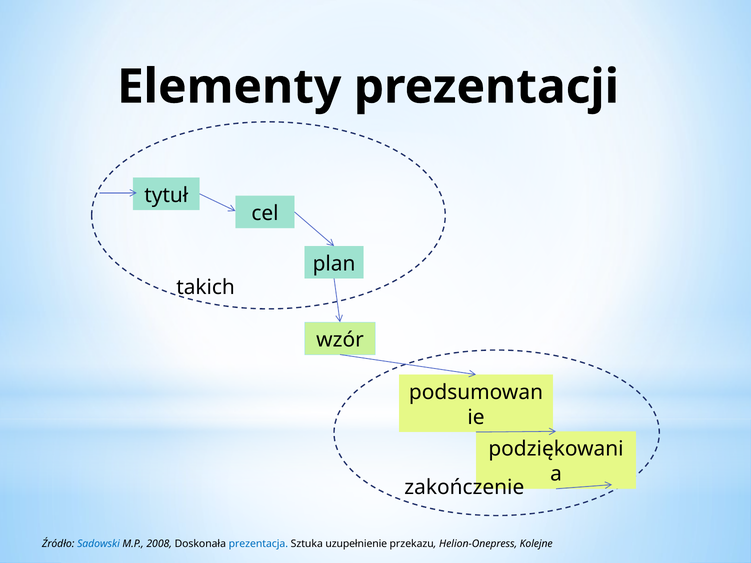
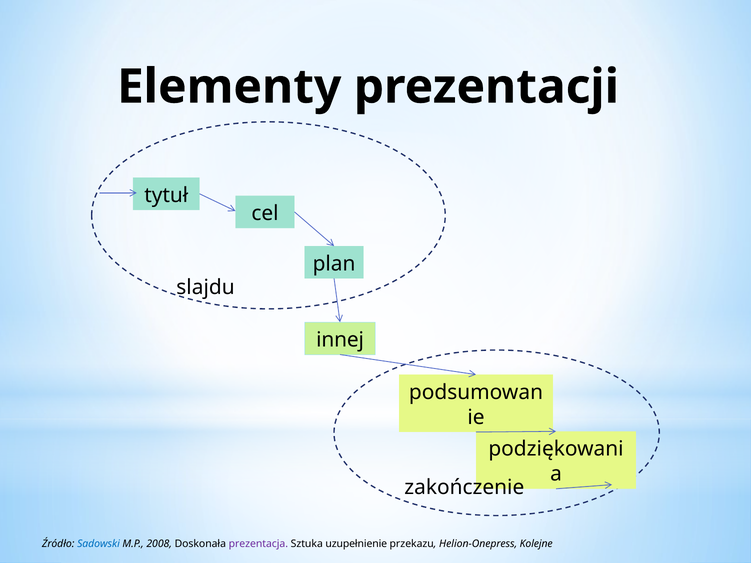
takich: takich -> slajdu
wzór: wzór -> innej
prezentacja colour: blue -> purple
